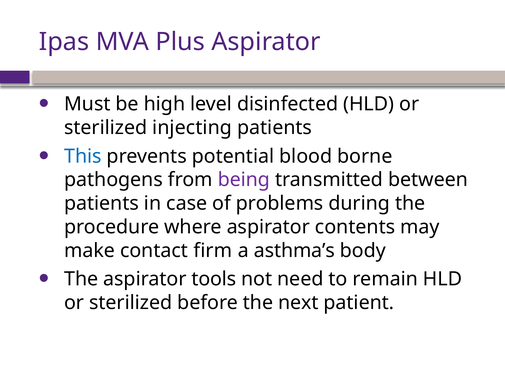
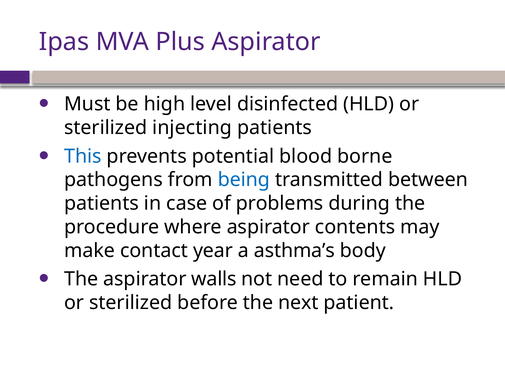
being colour: purple -> blue
firm: firm -> year
tools: tools -> walls
